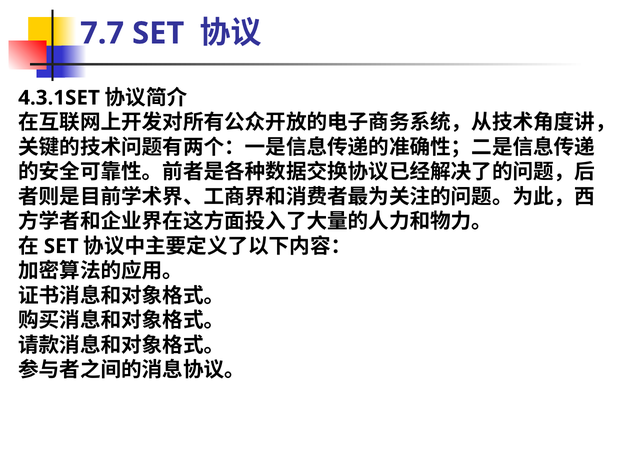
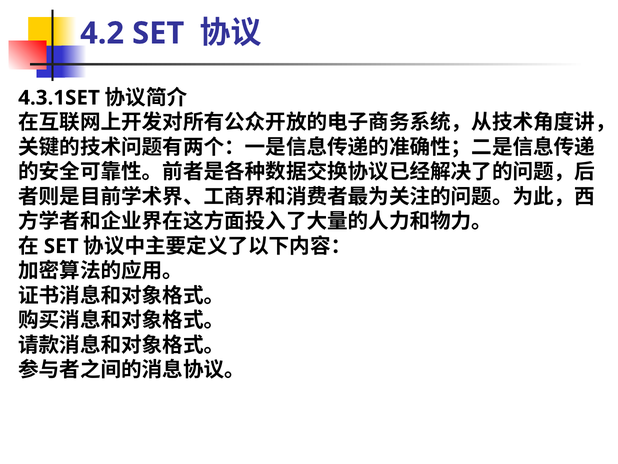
7.7: 7.7 -> 4.2
